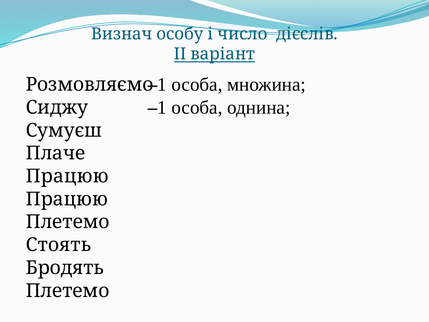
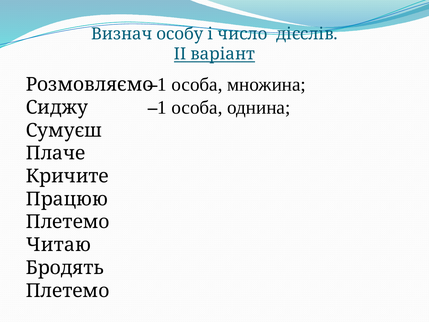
Працюю at (67, 176): Працюю -> Кричите
Стоять: Стоять -> Читаю
